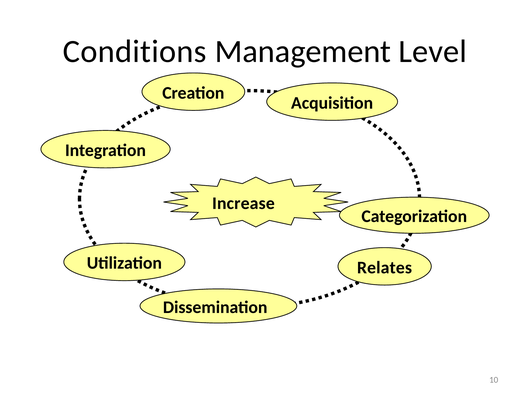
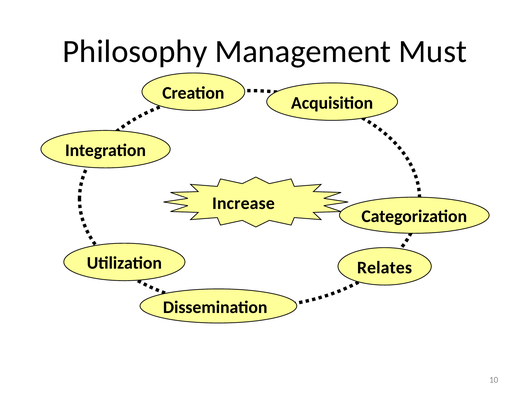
Conditions: Conditions -> Philosophy
Level: Level -> Must
